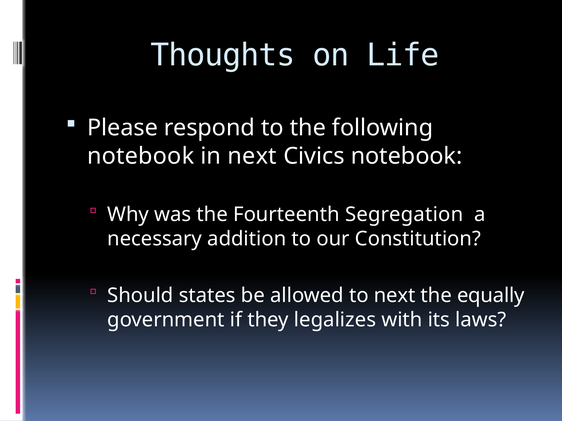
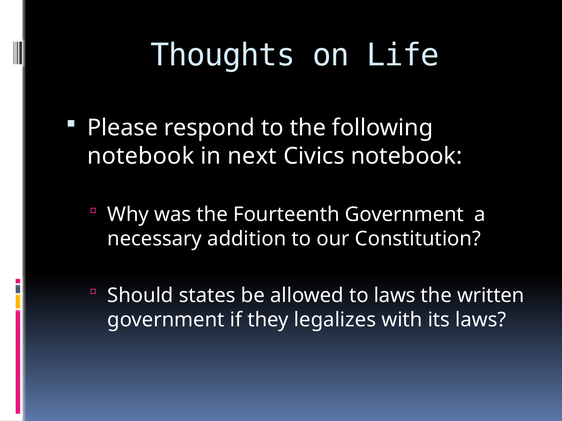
Fourteenth Segregation: Segregation -> Government
to next: next -> laws
equally: equally -> written
